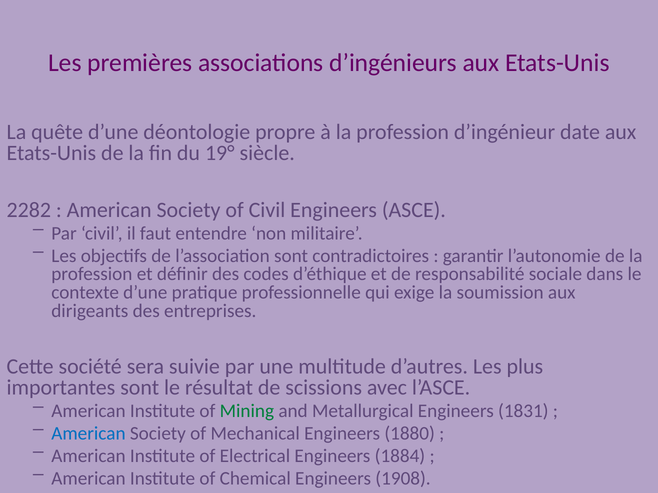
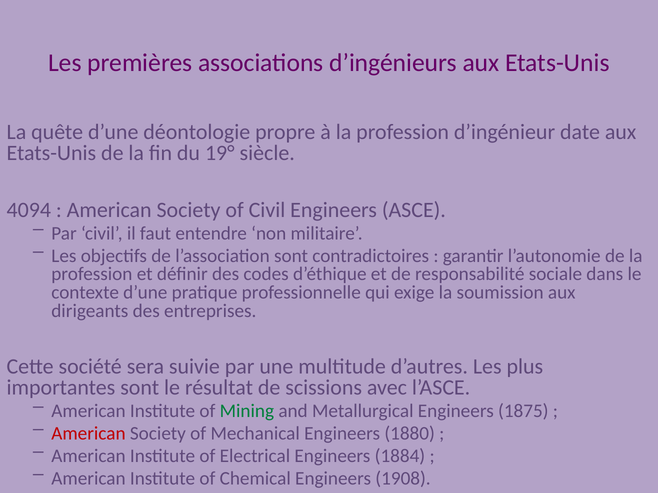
2282: 2282 -> 4094
1831: 1831 -> 1875
American at (88, 434) colour: blue -> red
